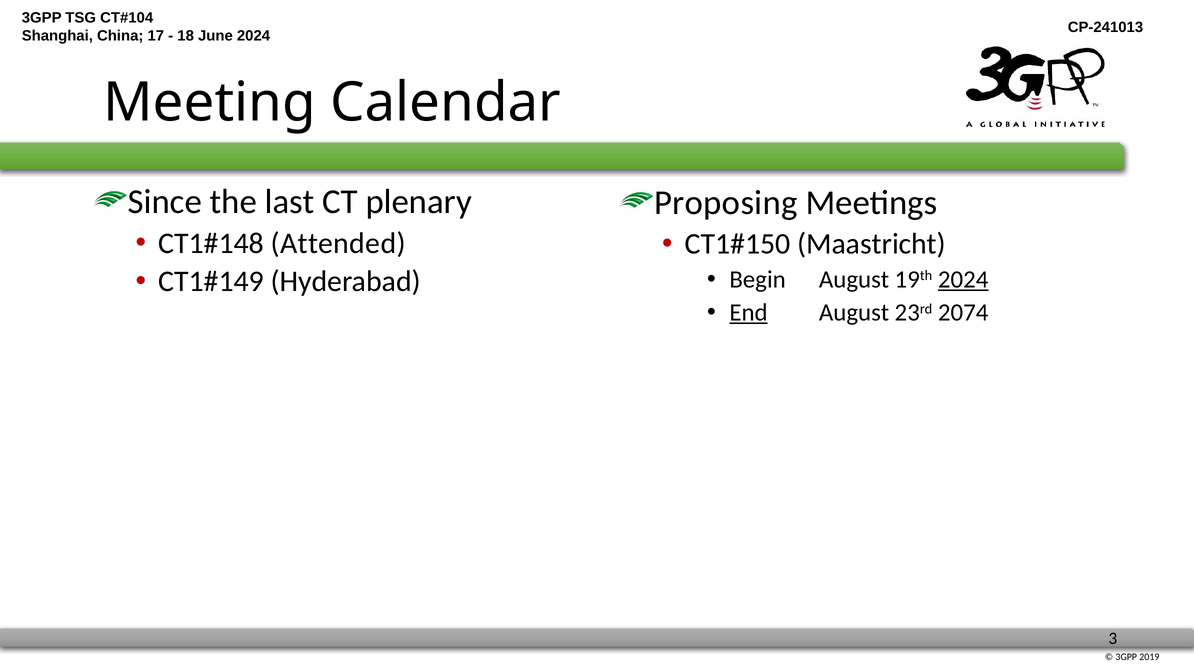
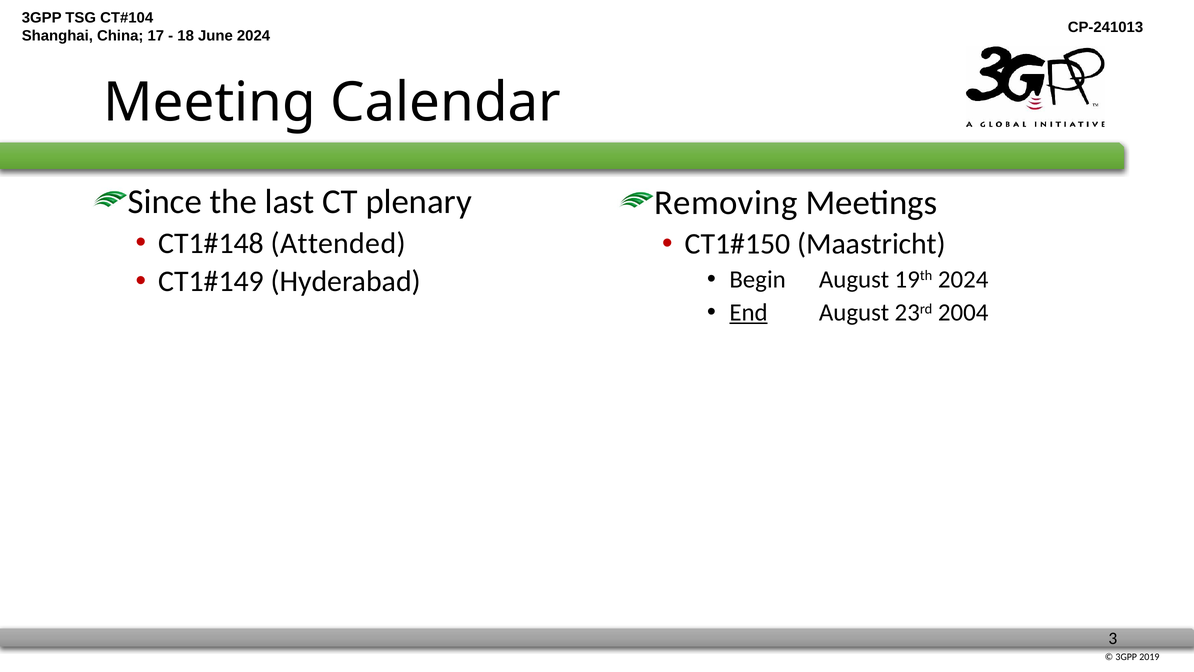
Proposing: Proposing -> Removing
2024 at (963, 280) underline: present -> none
2074: 2074 -> 2004
